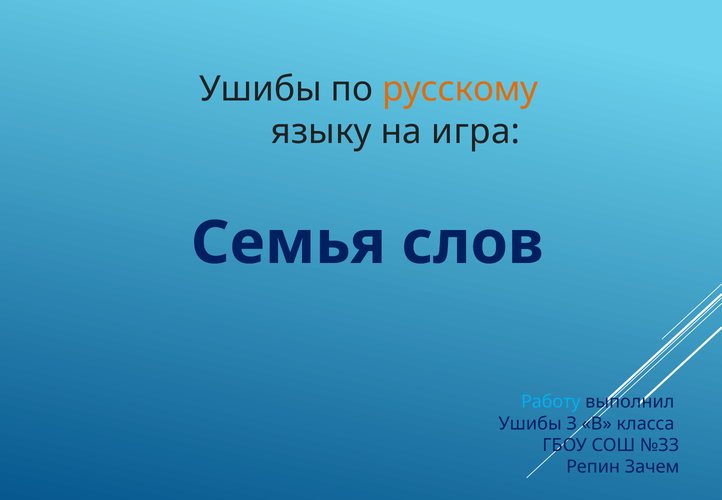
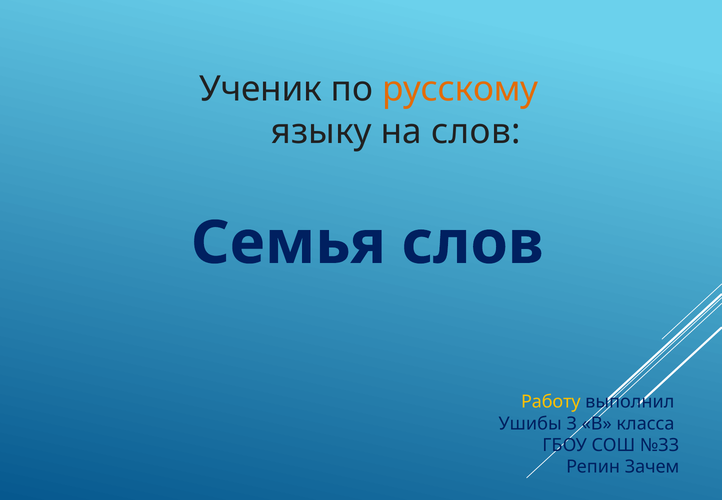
Ушибы at (261, 89): Ушибы -> Ученик
на игра: игра -> слов
Работу colour: light blue -> yellow
